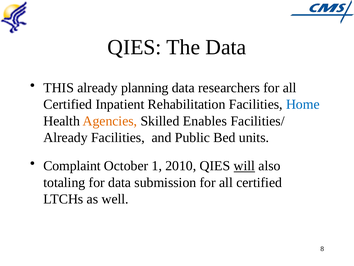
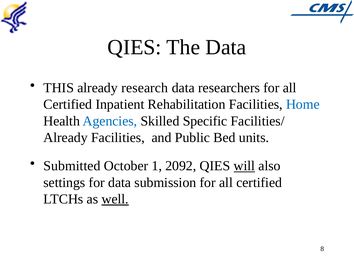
planning: planning -> research
Agencies colour: orange -> blue
Enables: Enables -> Specific
Complaint: Complaint -> Submitted
2010: 2010 -> 2092
totaling: totaling -> settings
well underline: none -> present
